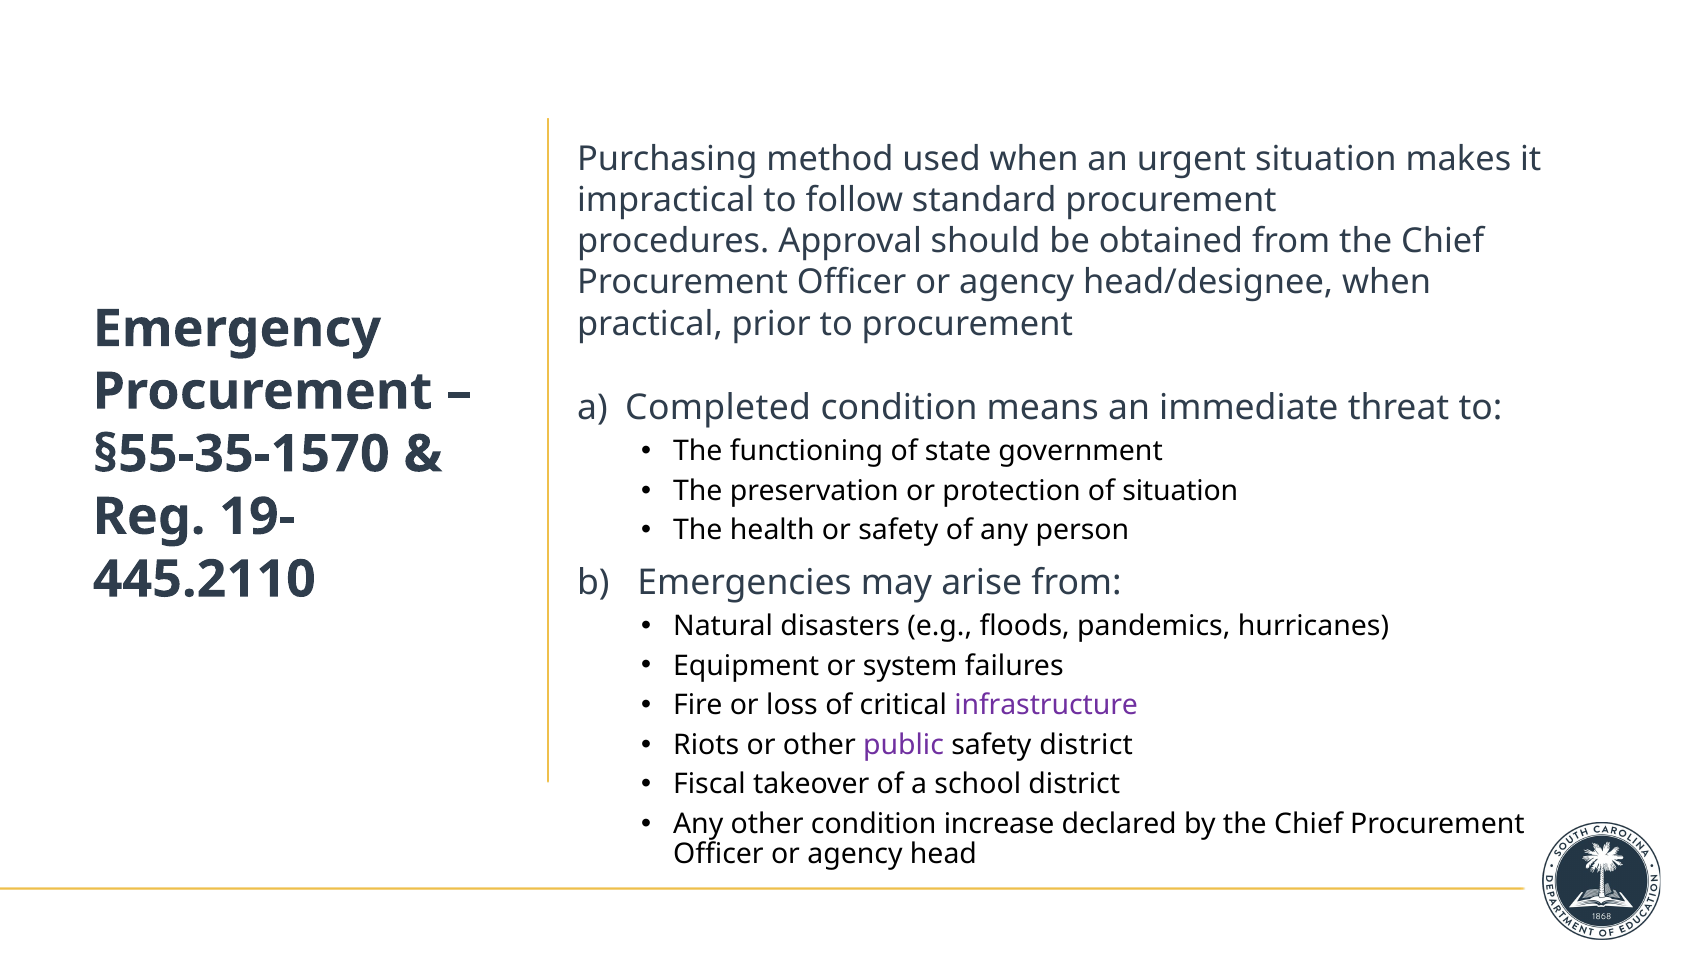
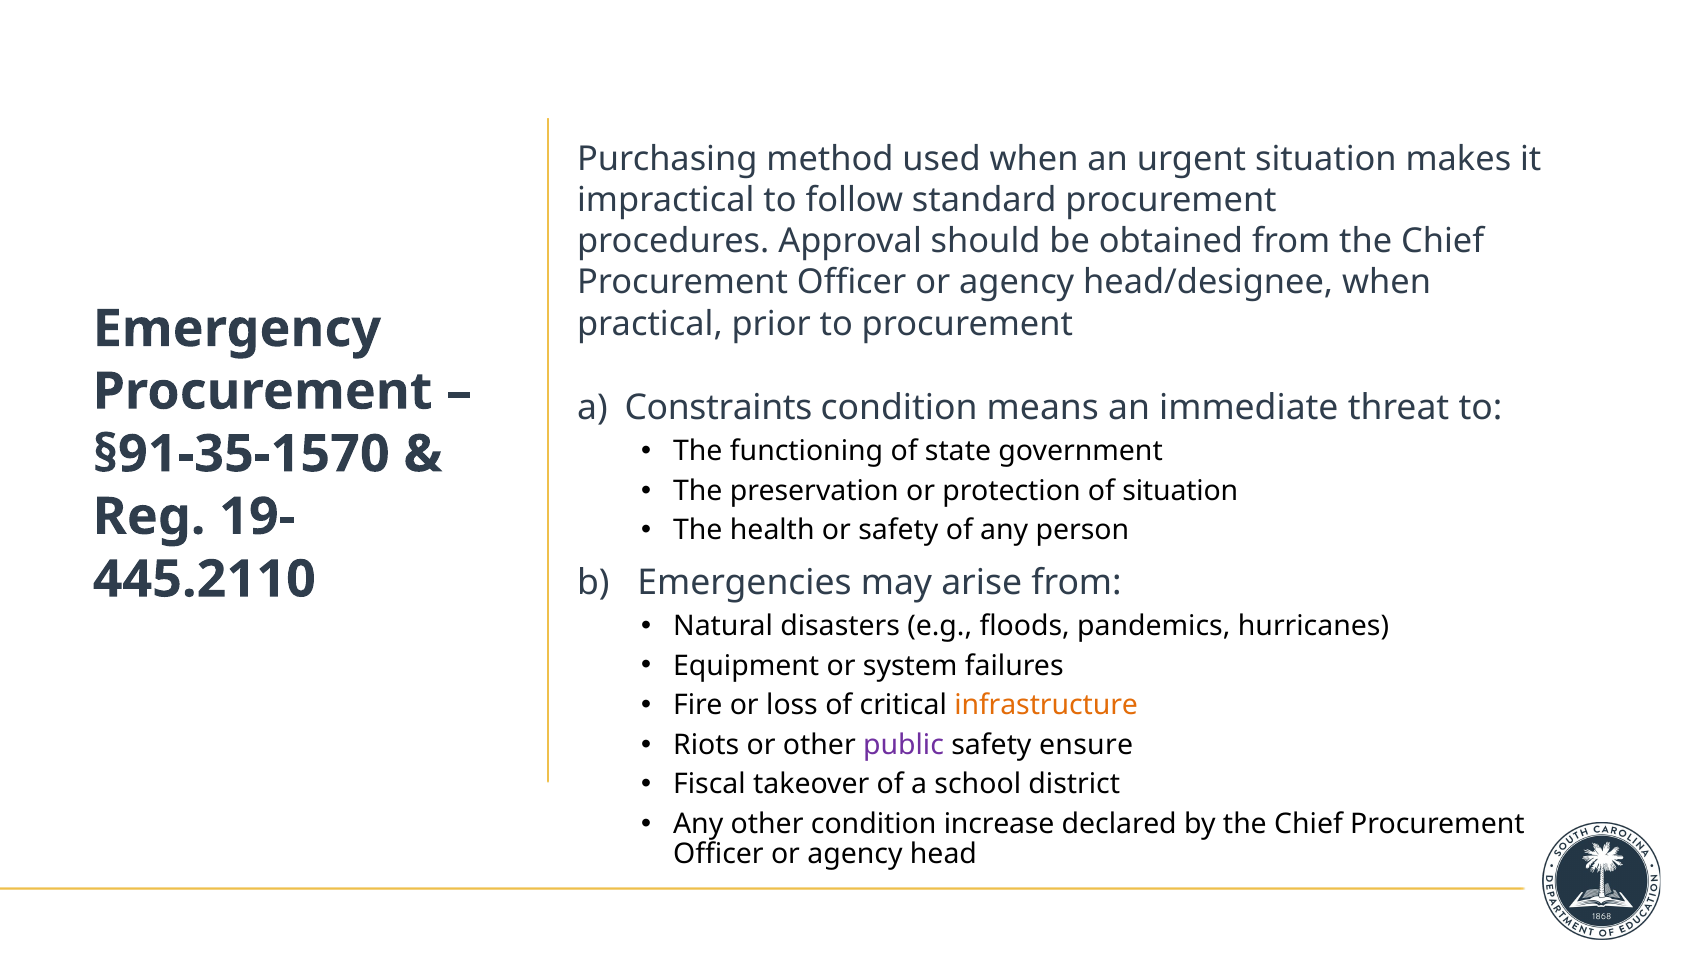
Completed: Completed -> Constraints
§55-35-1570: §55-35-1570 -> §91-35-1570
infrastructure colour: purple -> orange
safety district: district -> ensure
